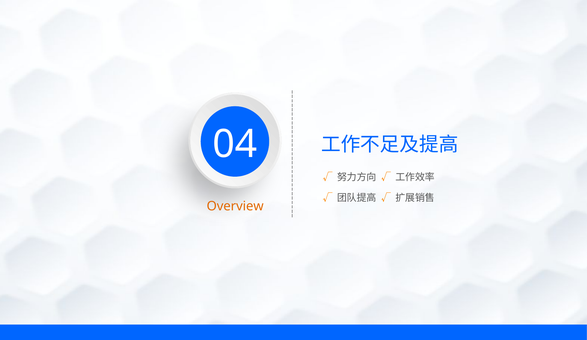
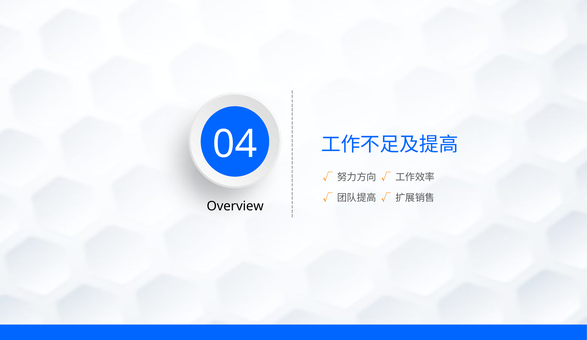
Overview colour: orange -> black
